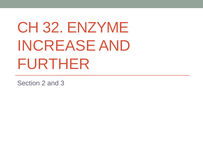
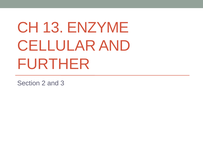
32: 32 -> 13
INCREASE: INCREASE -> CELLULAR
